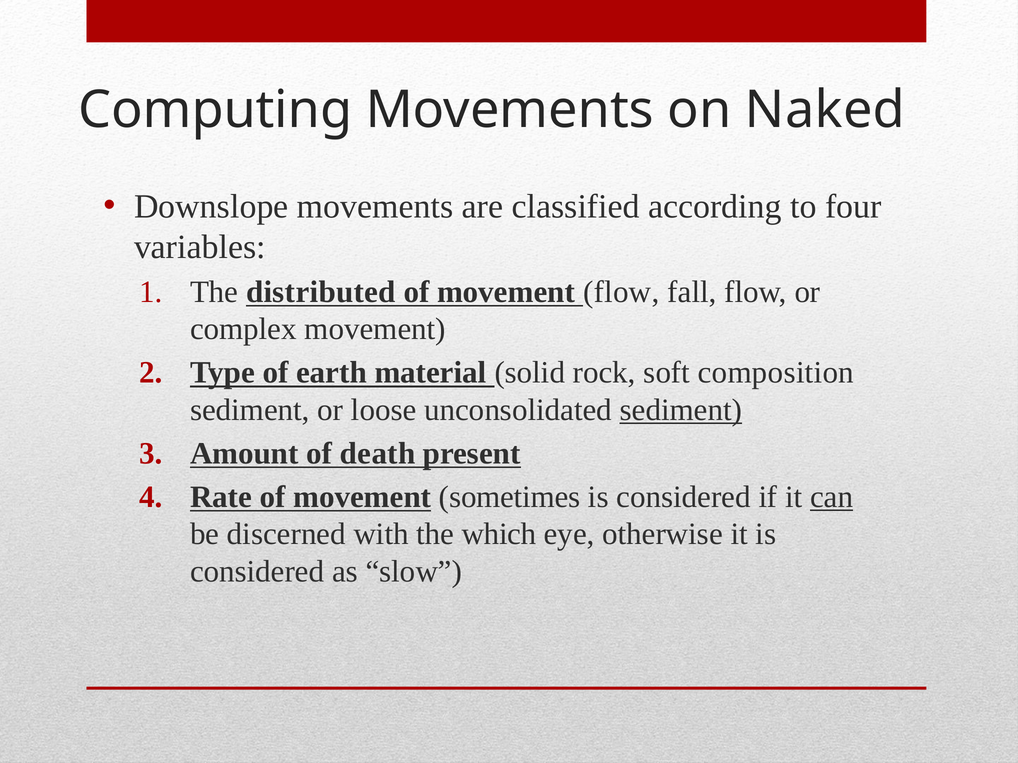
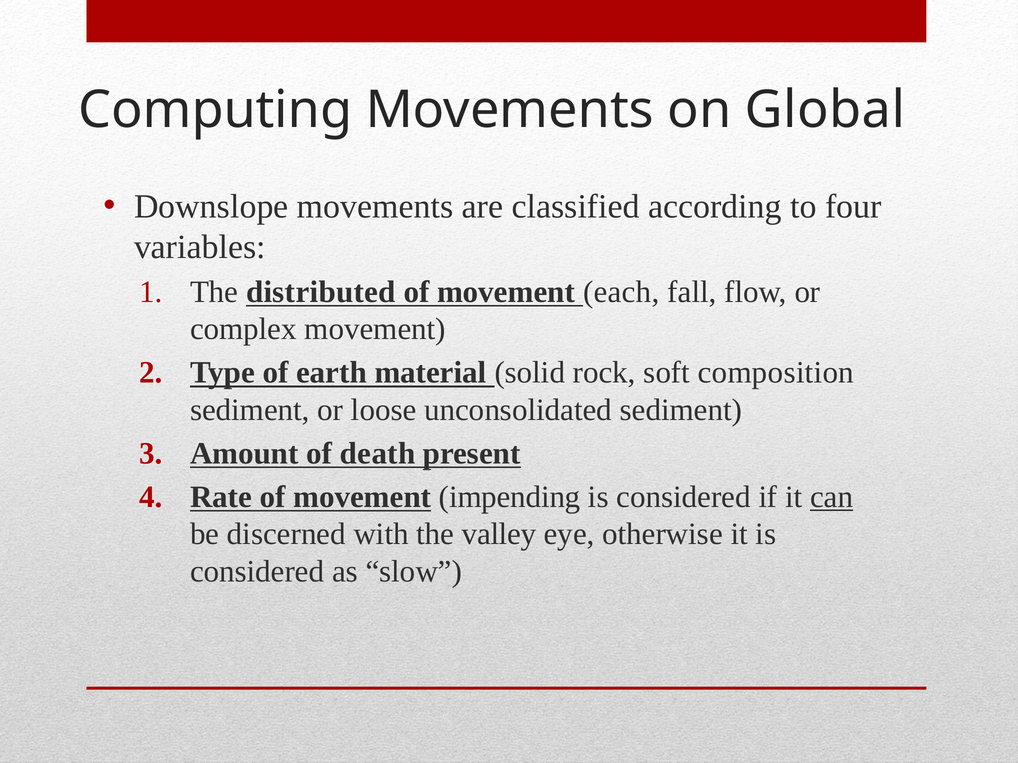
Naked: Naked -> Global
movement flow: flow -> each
sediment at (681, 410) underline: present -> none
sometimes: sometimes -> impending
which: which -> valley
